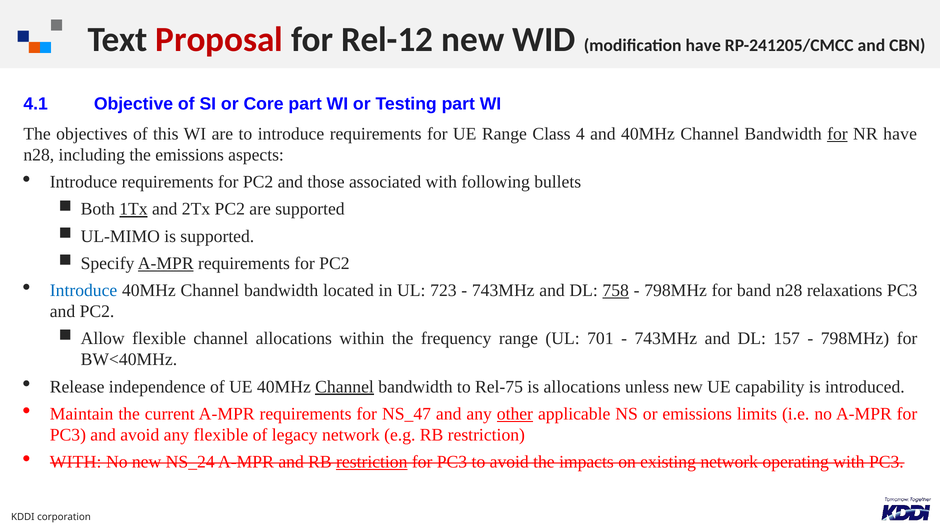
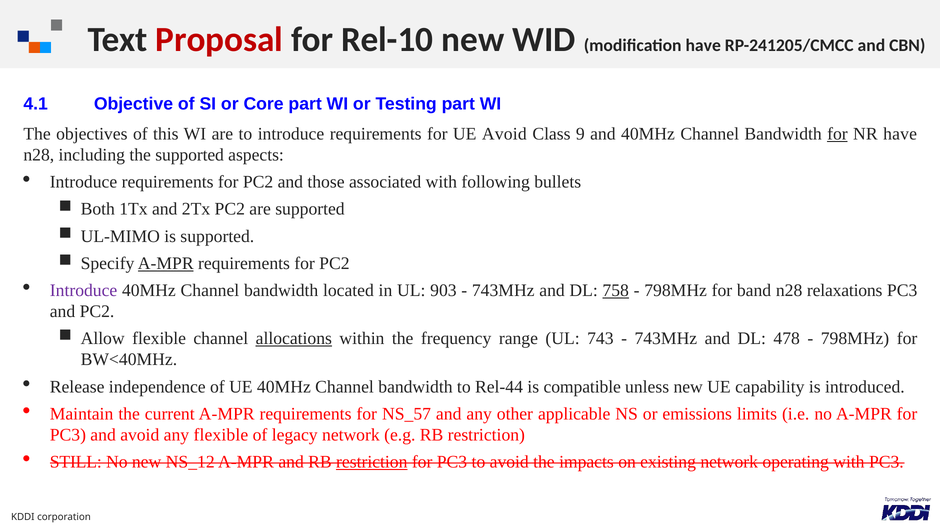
Rel-12: Rel-12 -> Rel-10
UE Range: Range -> Avoid
4: 4 -> 9
the emissions: emissions -> supported
1Tx underline: present -> none
Introduce at (84, 290) colour: blue -> purple
723: 723 -> 903
allocations at (294, 338) underline: none -> present
701: 701 -> 743
157: 157 -> 478
Channel at (345, 387) underline: present -> none
Rel-75: Rel-75 -> Rel-44
is allocations: allocations -> compatible
NS_47: NS_47 -> NS_57
other underline: present -> none
WITH at (76, 462): WITH -> STILL
NS_24: NS_24 -> NS_12
